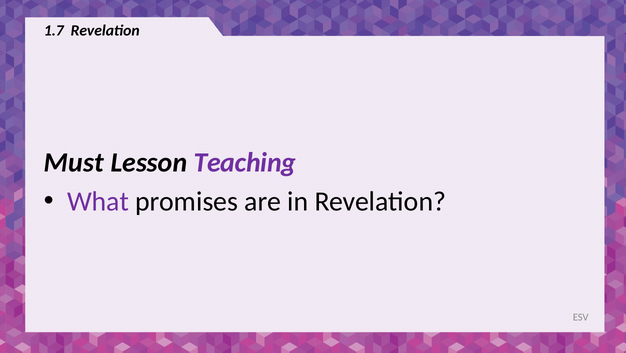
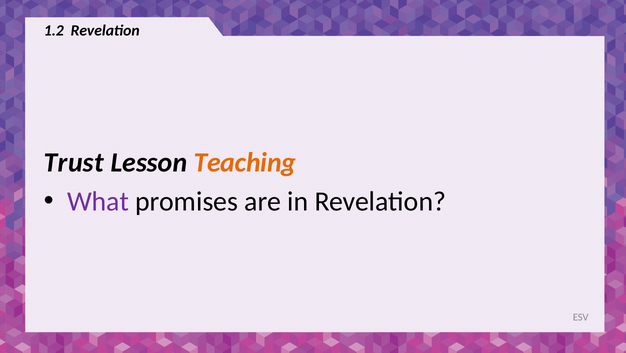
1.7: 1.7 -> 1.2
Must: Must -> Trust
Teaching colour: purple -> orange
